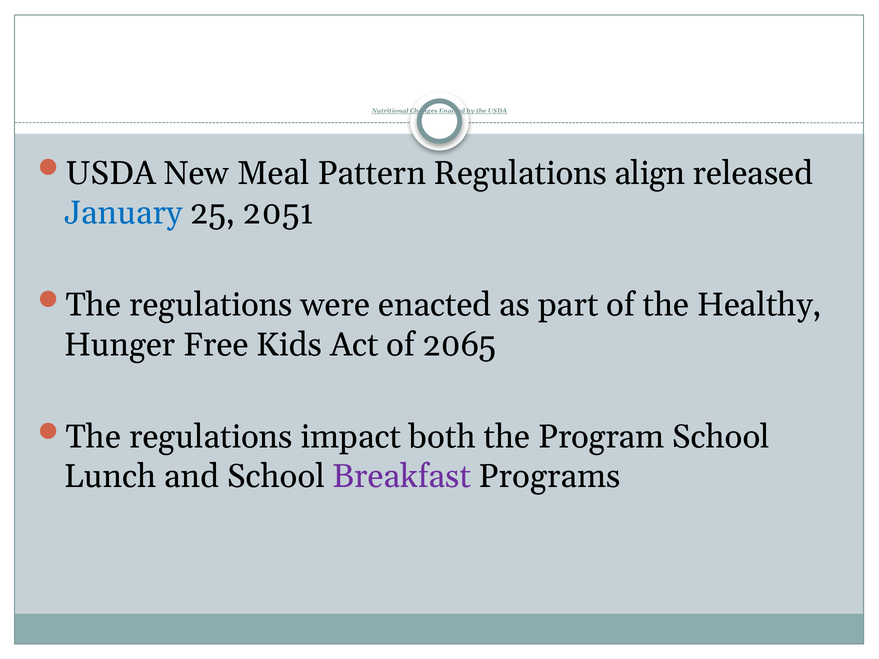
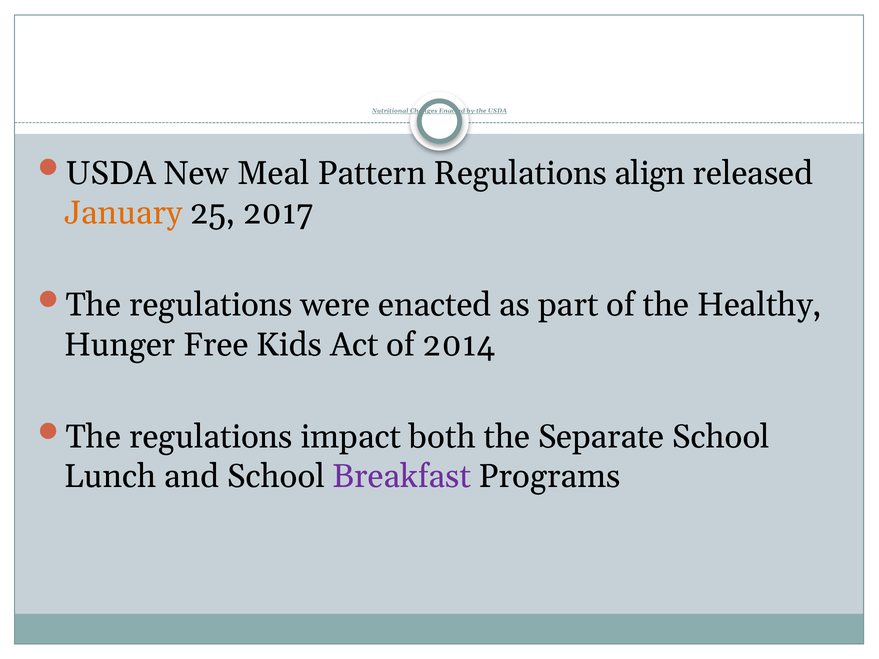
January colour: blue -> orange
2051: 2051 -> 2017
2065: 2065 -> 2014
Program: Program -> Separate
